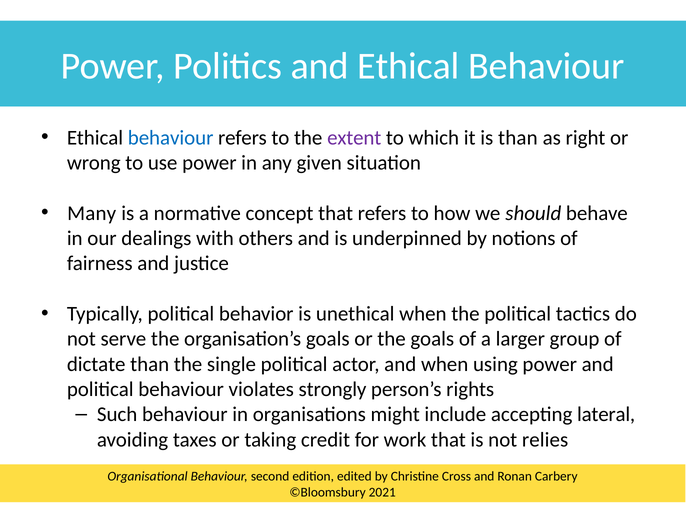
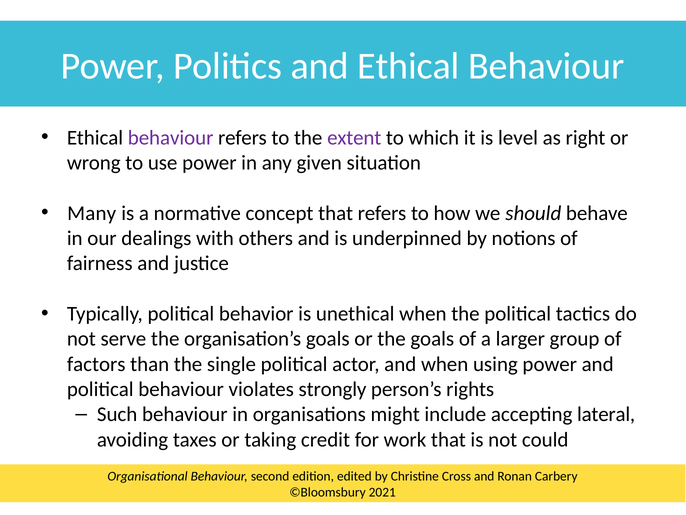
behaviour at (171, 138) colour: blue -> purple
is than: than -> level
dictate: dictate -> factors
relies: relies -> could
